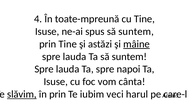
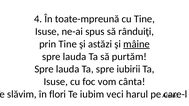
spus să suntem: suntem -> rânduiţi
Ta să suntem: suntem -> purtăm
napoi: napoi -> iubirii
slăvim underline: present -> none
în prin: prin -> flori
